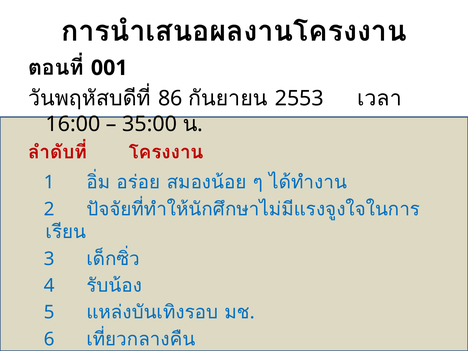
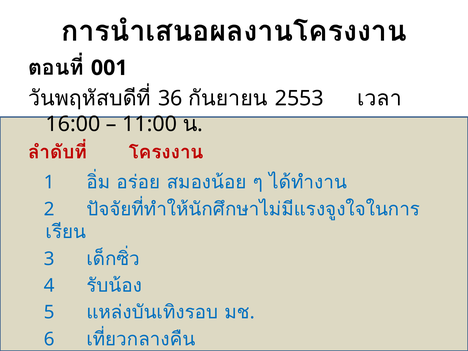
86: 86 -> 36
35:00: 35:00 -> 11:00
